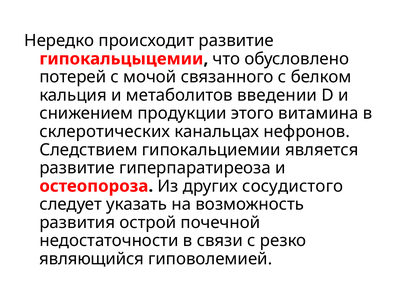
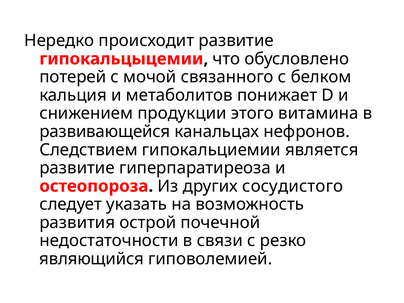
введении: введении -> понижает
склеротических: склеротических -> развивающейся
